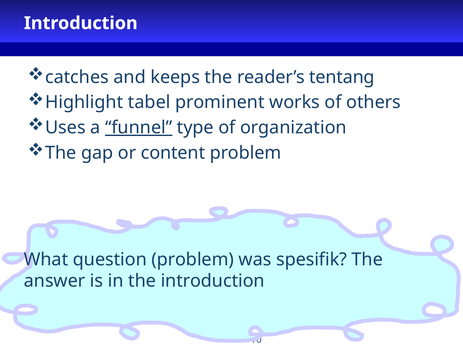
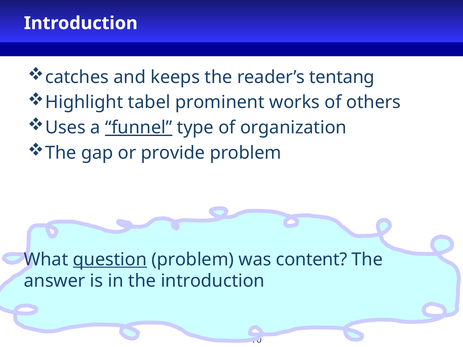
content: content -> provide
question underline: none -> present
spesifik: spesifik -> content
